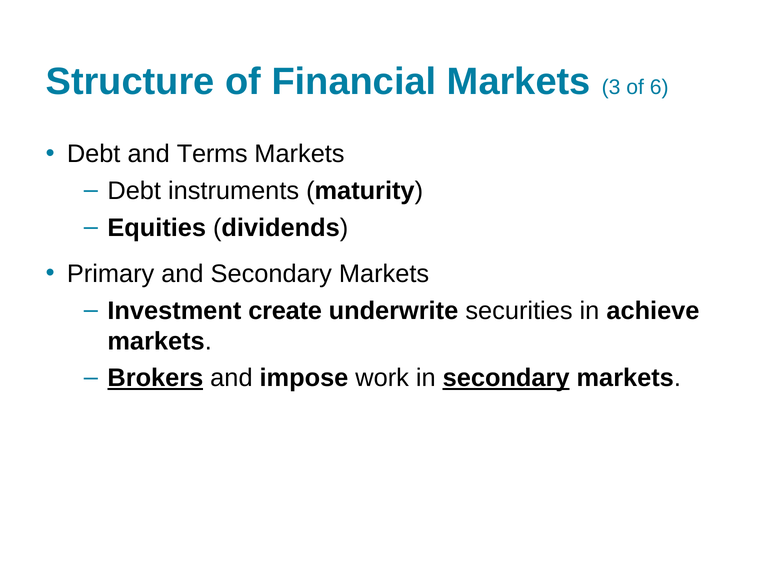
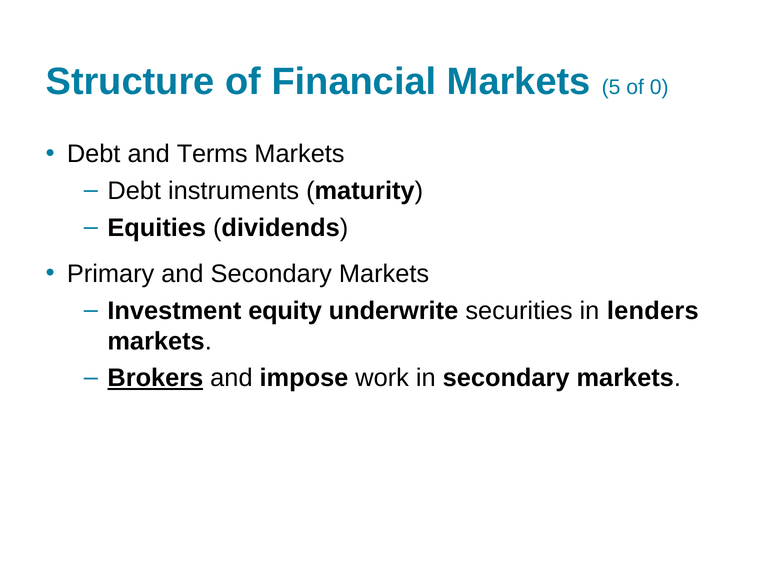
3: 3 -> 5
6: 6 -> 0
create: create -> equity
achieve: achieve -> lenders
secondary at (506, 378) underline: present -> none
